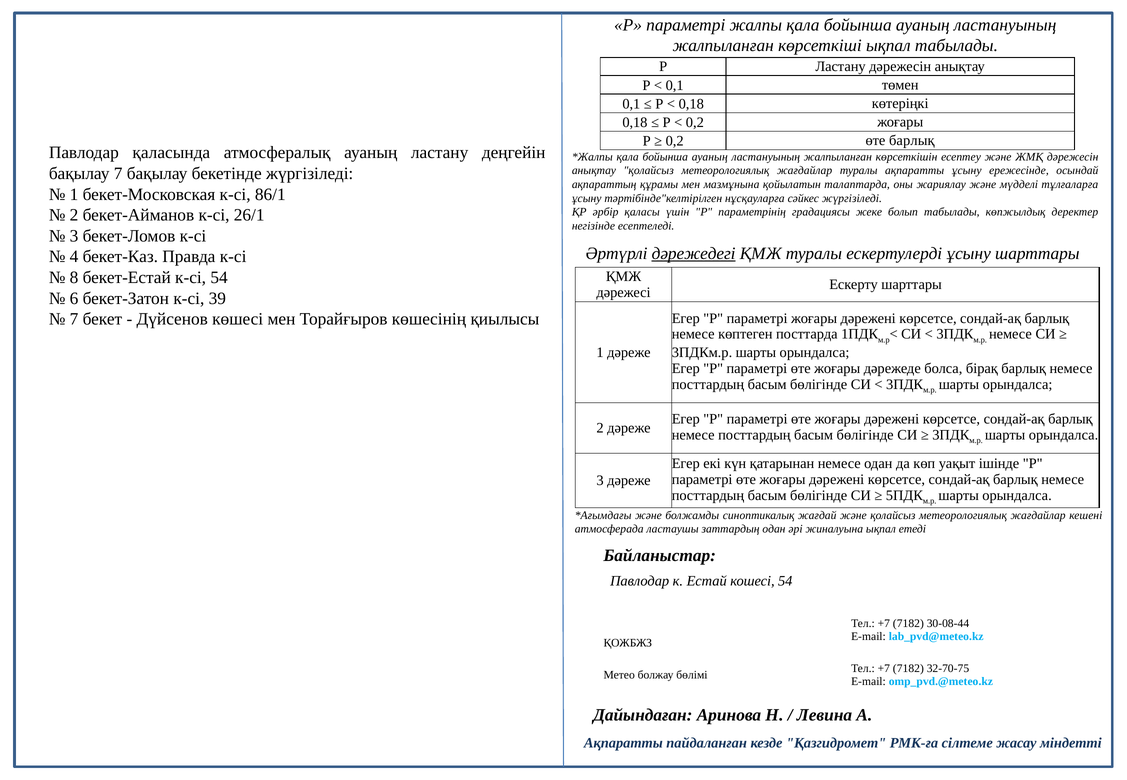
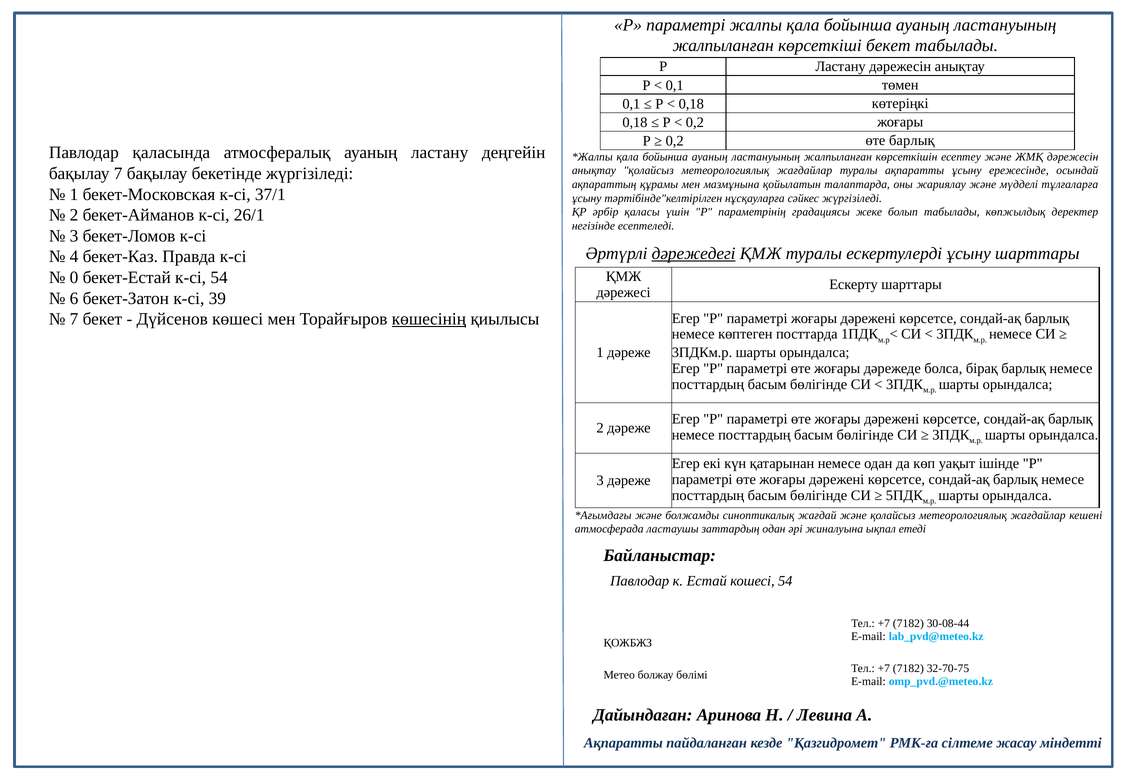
көрсеткіші ықпал: ықпал -> бекет
86/1: 86/1 -> 37/1
8: 8 -> 0
көшесінің underline: none -> present
